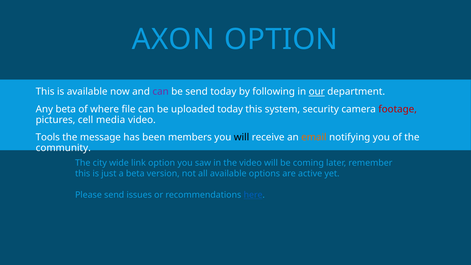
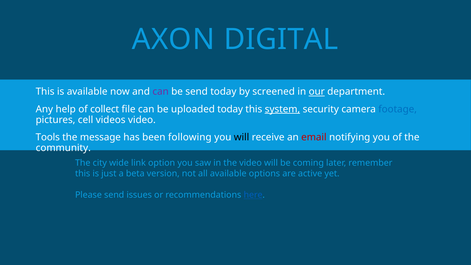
AXON OPTION: OPTION -> DIGITAL
following: following -> screened
Any beta: beta -> help
where: where -> collect
system underline: none -> present
footage colour: red -> blue
media: media -> videos
members: members -> following
email colour: orange -> red
